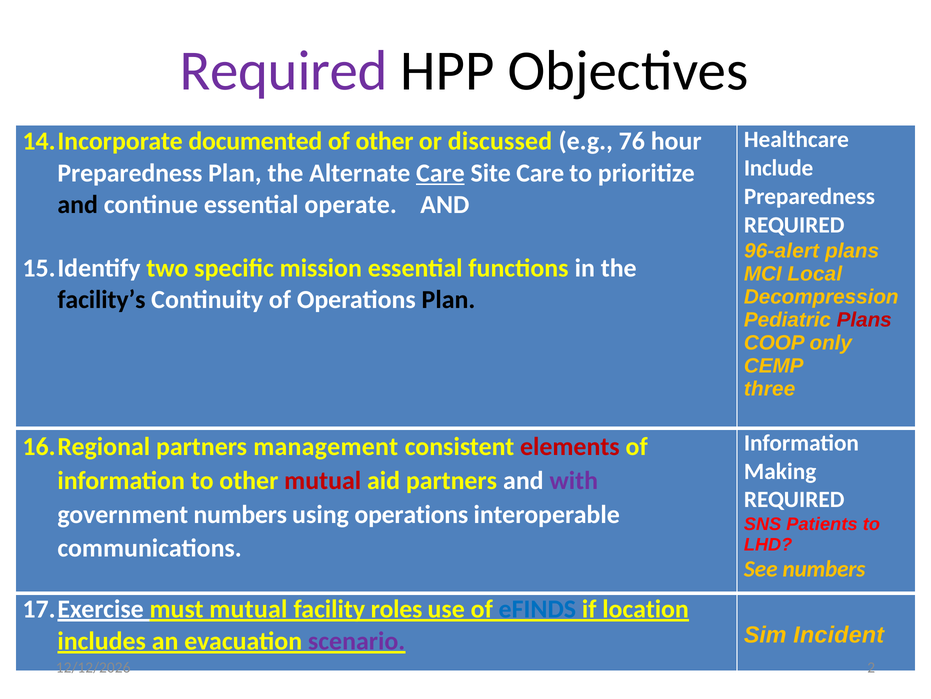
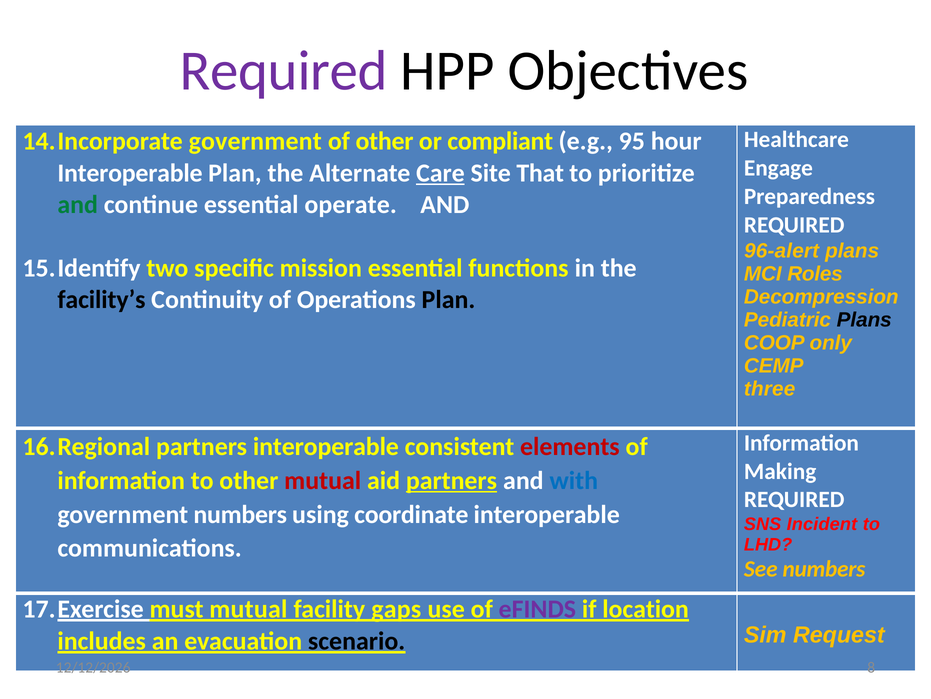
documented at (255, 141): documented -> government
discussed: discussed -> compliant
76: 76 -> 95
Include: Include -> Engage
Preparedness at (130, 173): Preparedness -> Interoperable
Site Care: Care -> That
and at (78, 204) colour: black -> green
Local: Local -> Roles
Plans at (864, 319) colour: red -> black
partners management: management -> interoperable
partners at (451, 480) underline: none -> present
with colour: purple -> blue
using operations: operations -> coordinate
Patients: Patients -> Incident
roles: roles -> gaps
eFINDS colour: blue -> purple
scenario colour: purple -> black
Incident: Incident -> Request
2: 2 -> 8
